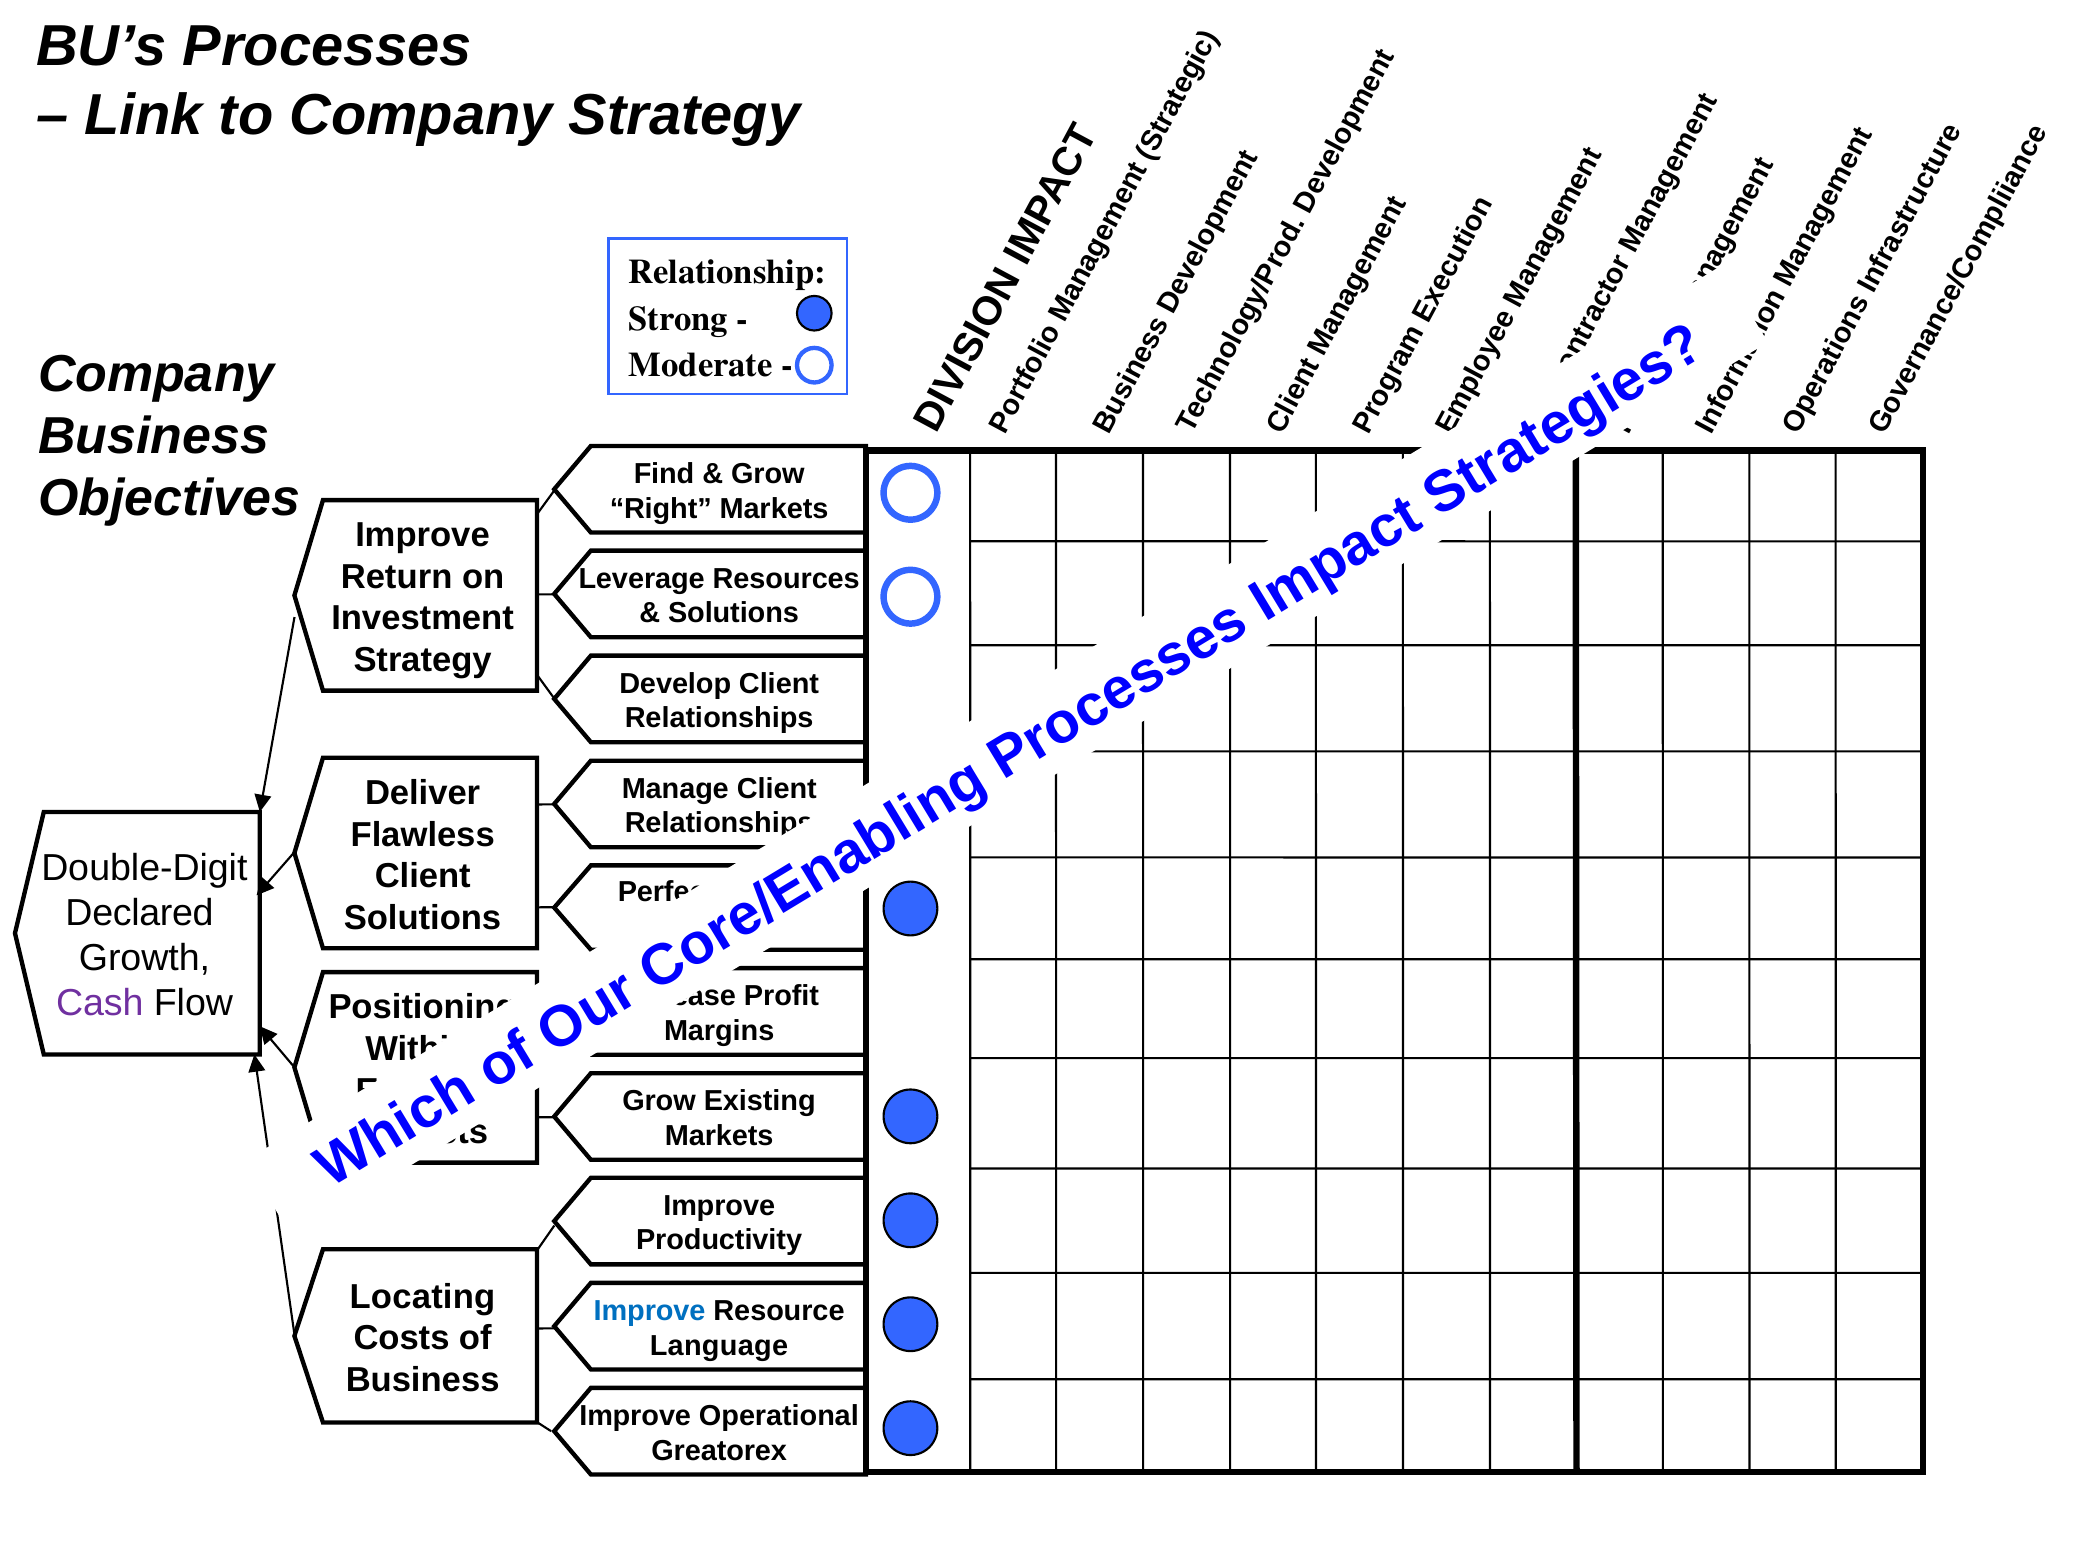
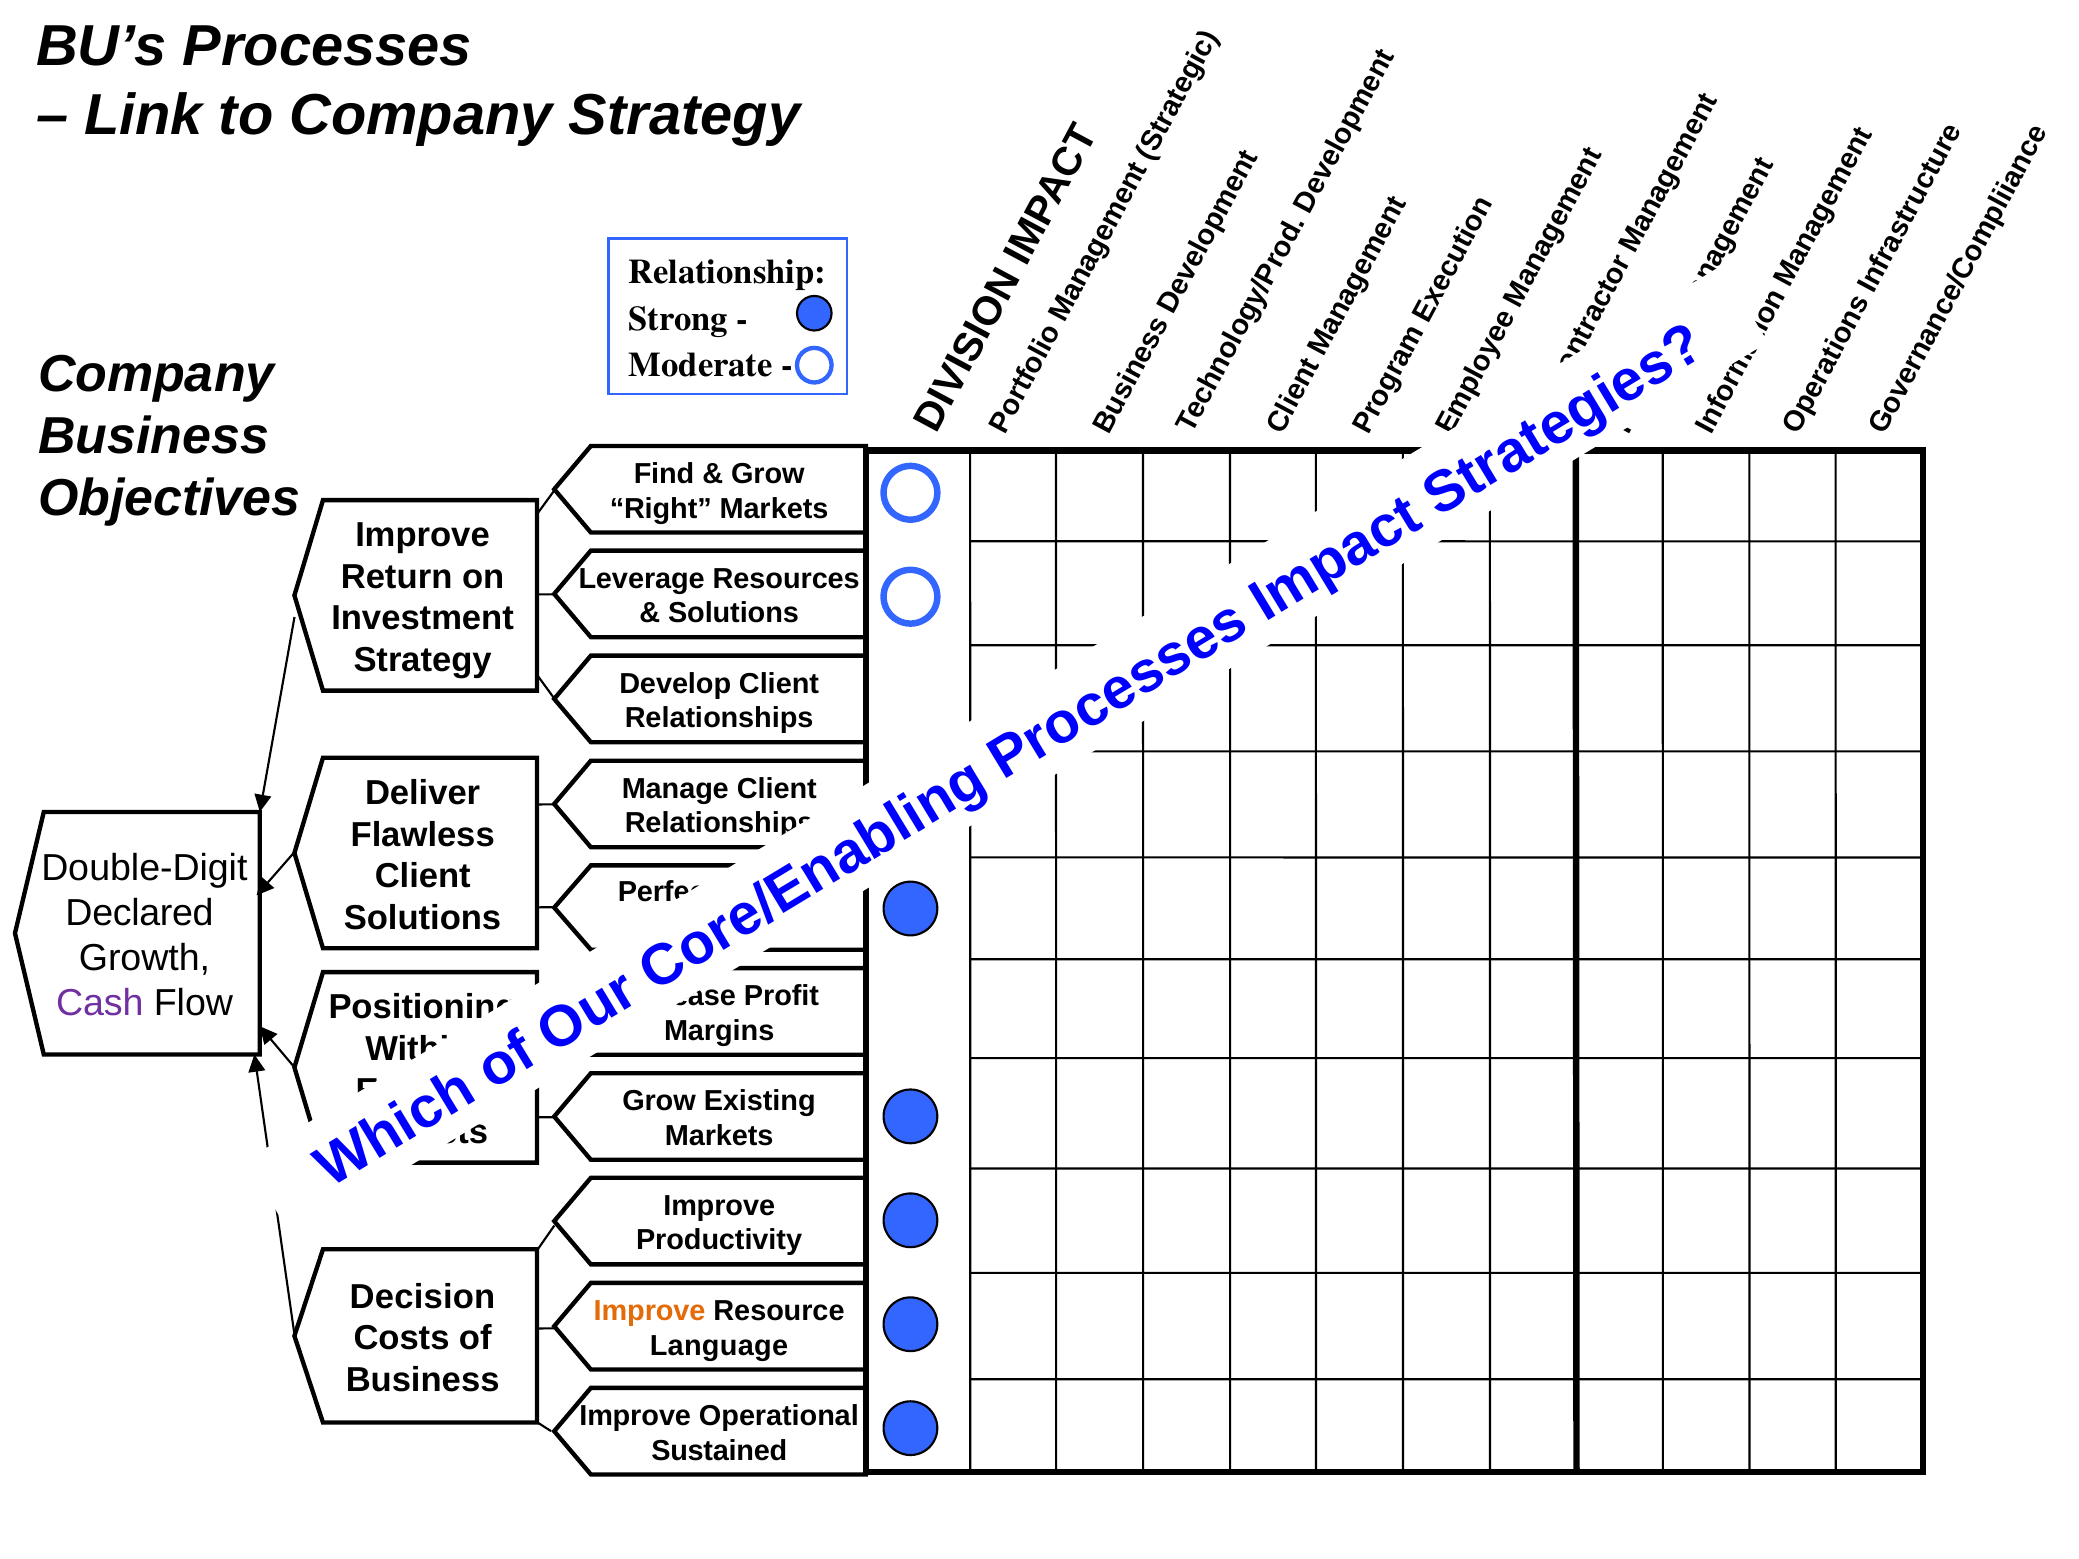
Locating: Locating -> Decision
Improve at (650, 1311) colour: blue -> orange
Greatorex: Greatorex -> Sustained
